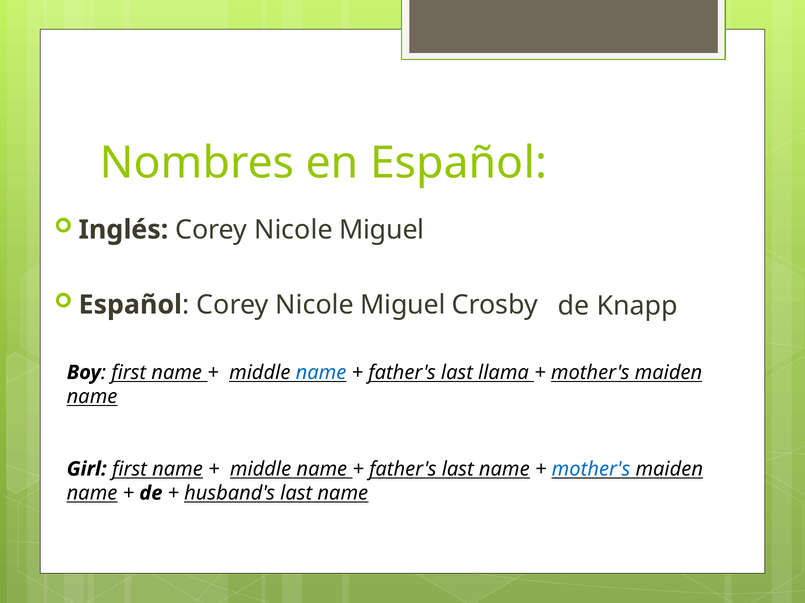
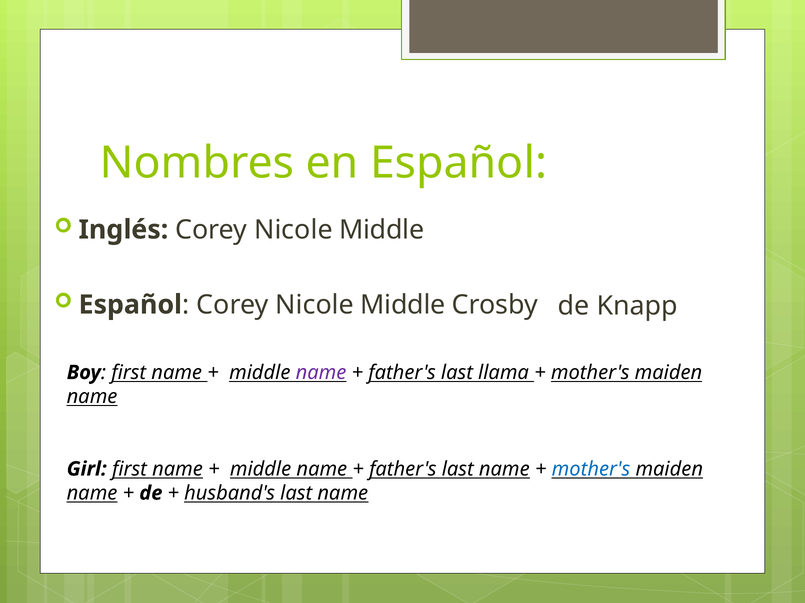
Inglés Corey Nicole Miguel: Miguel -> Middle
Miguel at (403, 305): Miguel -> Middle
name at (321, 373) colour: blue -> purple
